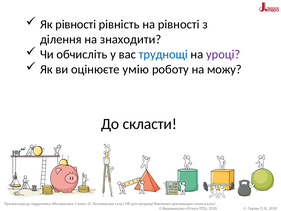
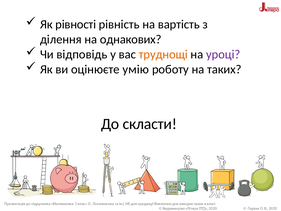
на рівності: рівності -> вартість
знаходити: знаходити -> однакових
обчисліть: обчисліть -> відповідь
труднощі colour: blue -> orange
можу: можу -> таких
